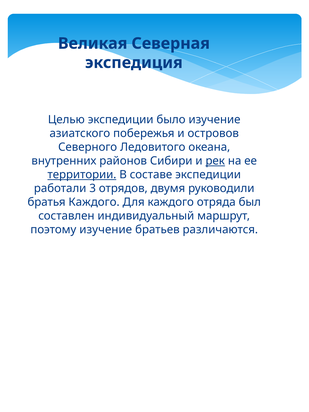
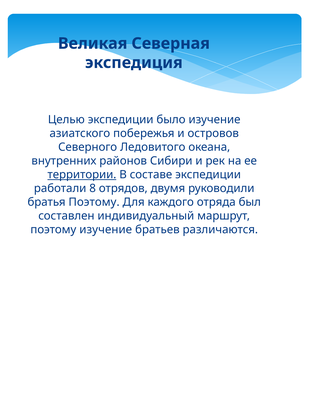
рек underline: present -> none
3: 3 -> 8
братья Каждого: Каждого -> Поэтому
